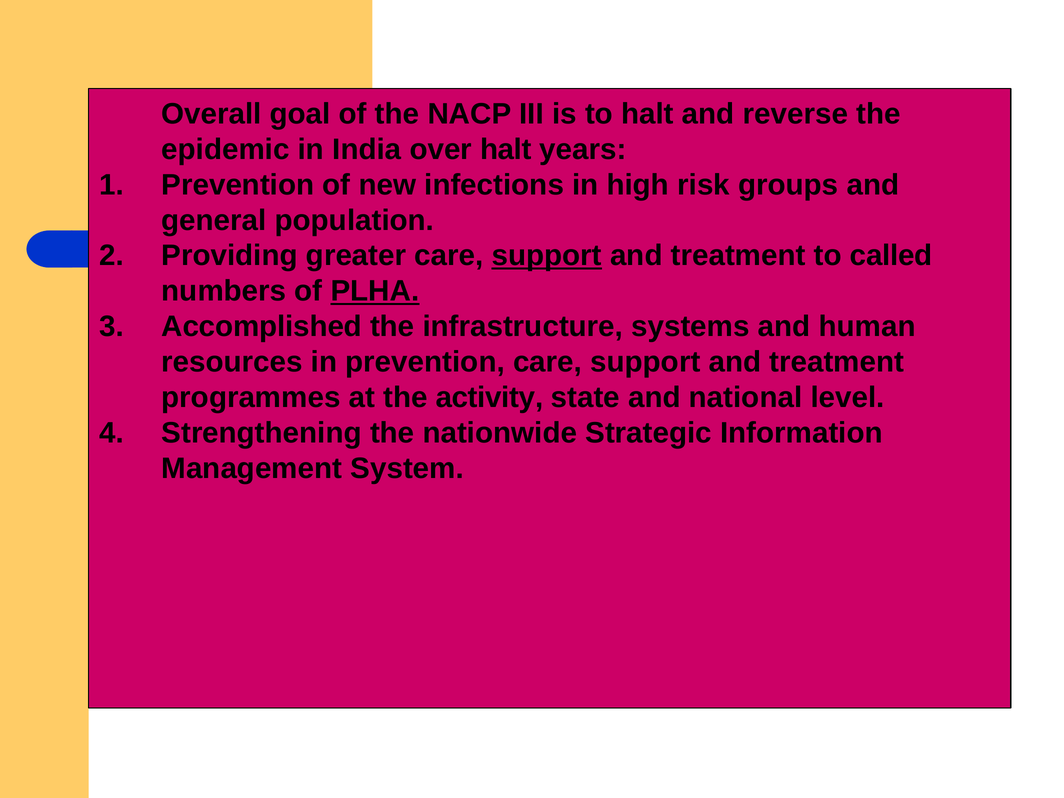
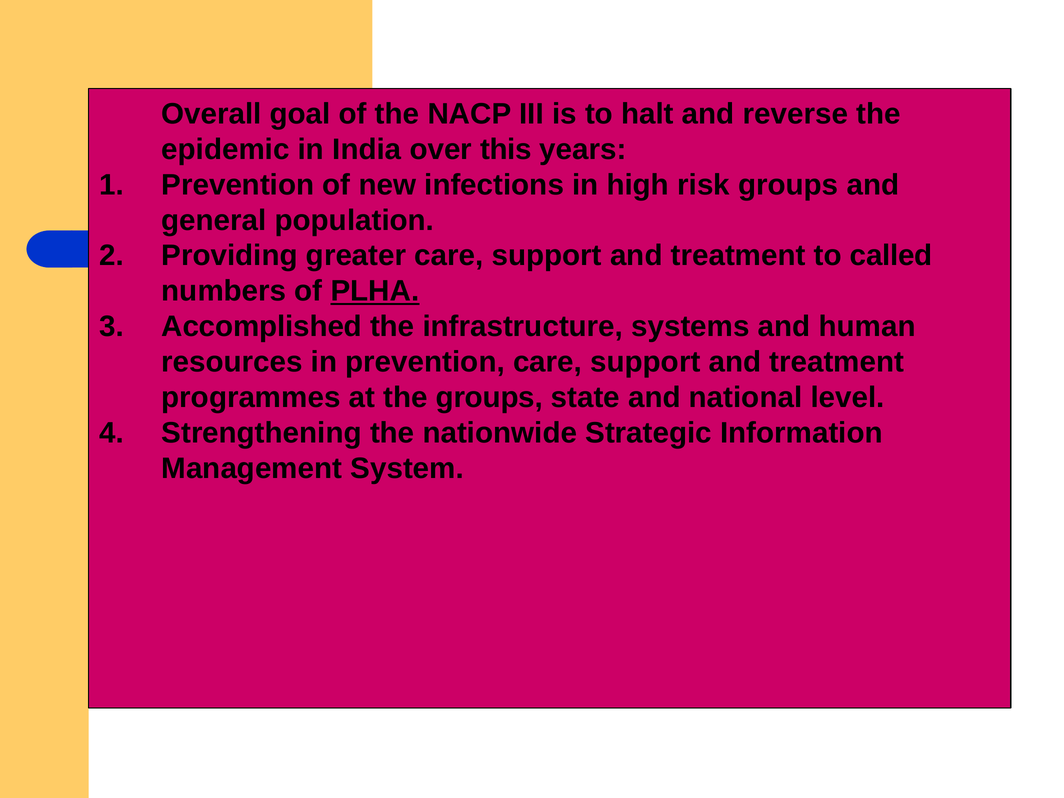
over halt: halt -> this
support at (547, 256) underline: present -> none
the activity: activity -> groups
